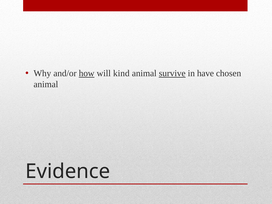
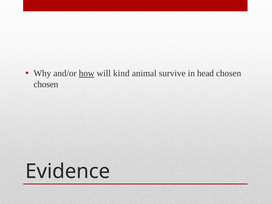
survive underline: present -> none
have: have -> head
animal at (46, 84): animal -> chosen
